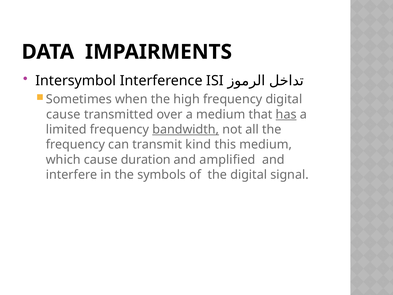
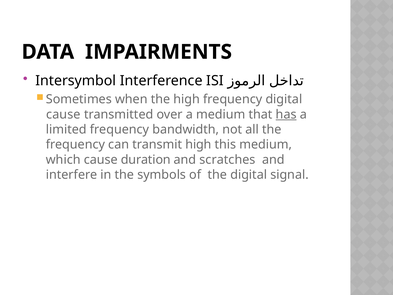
bandwidth underline: present -> none
transmit kind: kind -> high
amplified: amplified -> scratches
